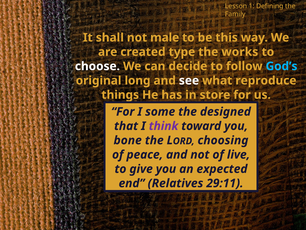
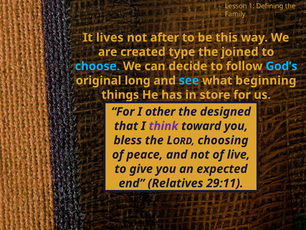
shall: shall -> lives
male: male -> after
works: works -> joined
choose colour: white -> light blue
see colour: white -> light blue
reproduce: reproduce -> beginning
some: some -> other
bone: bone -> bless
